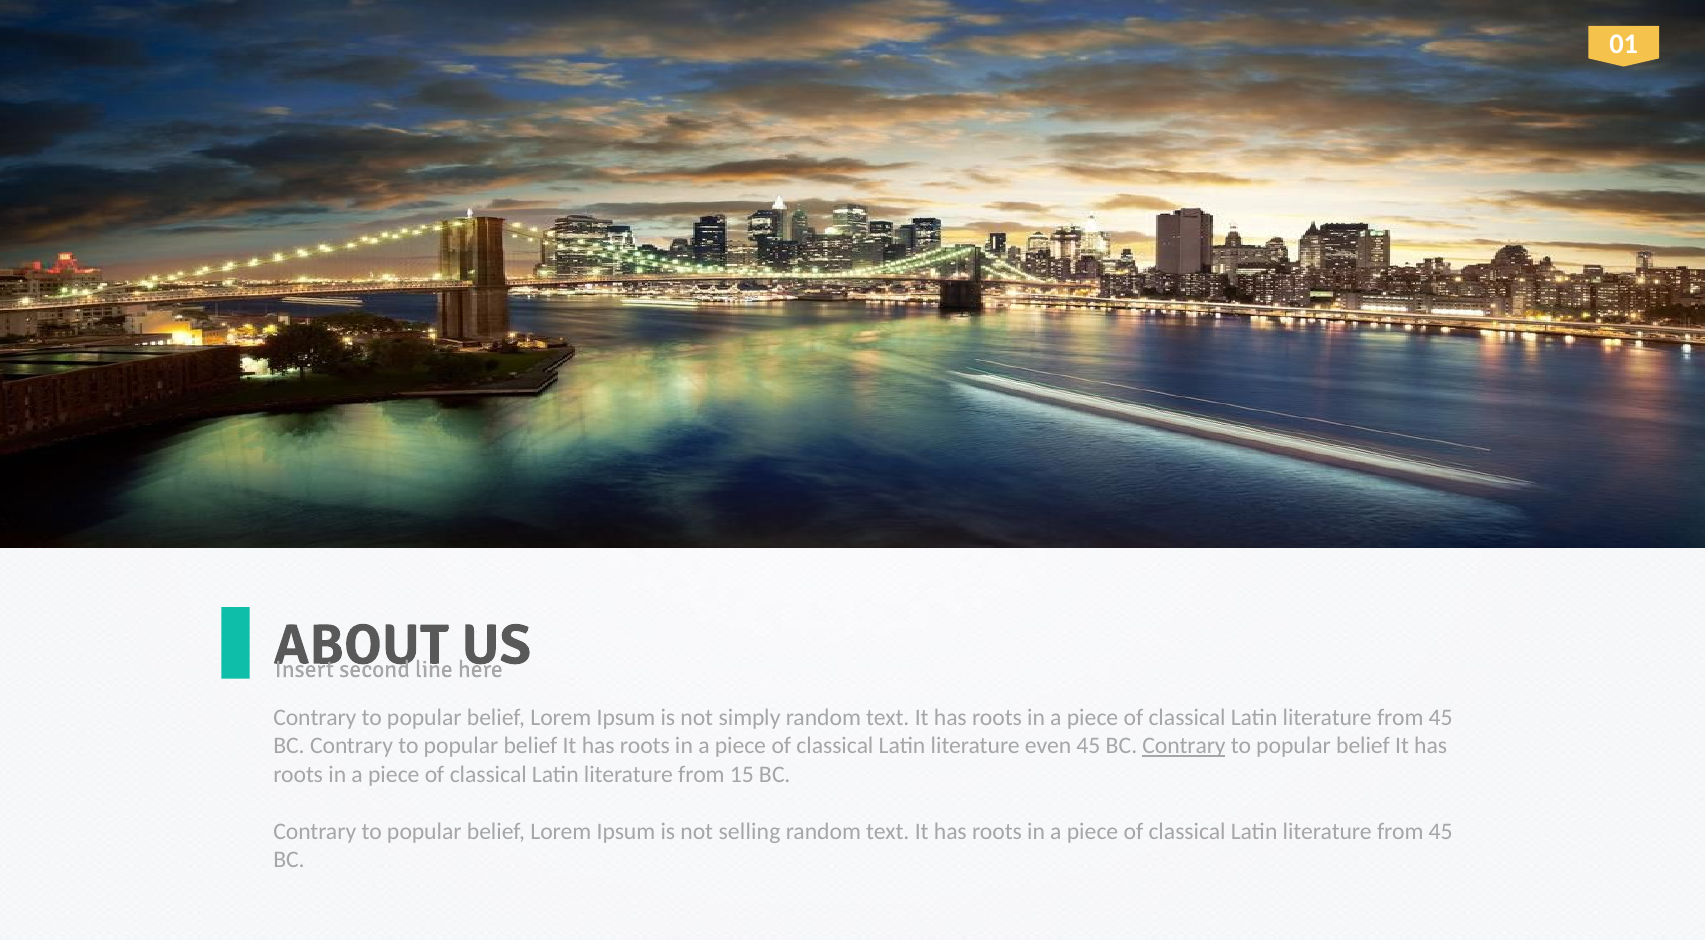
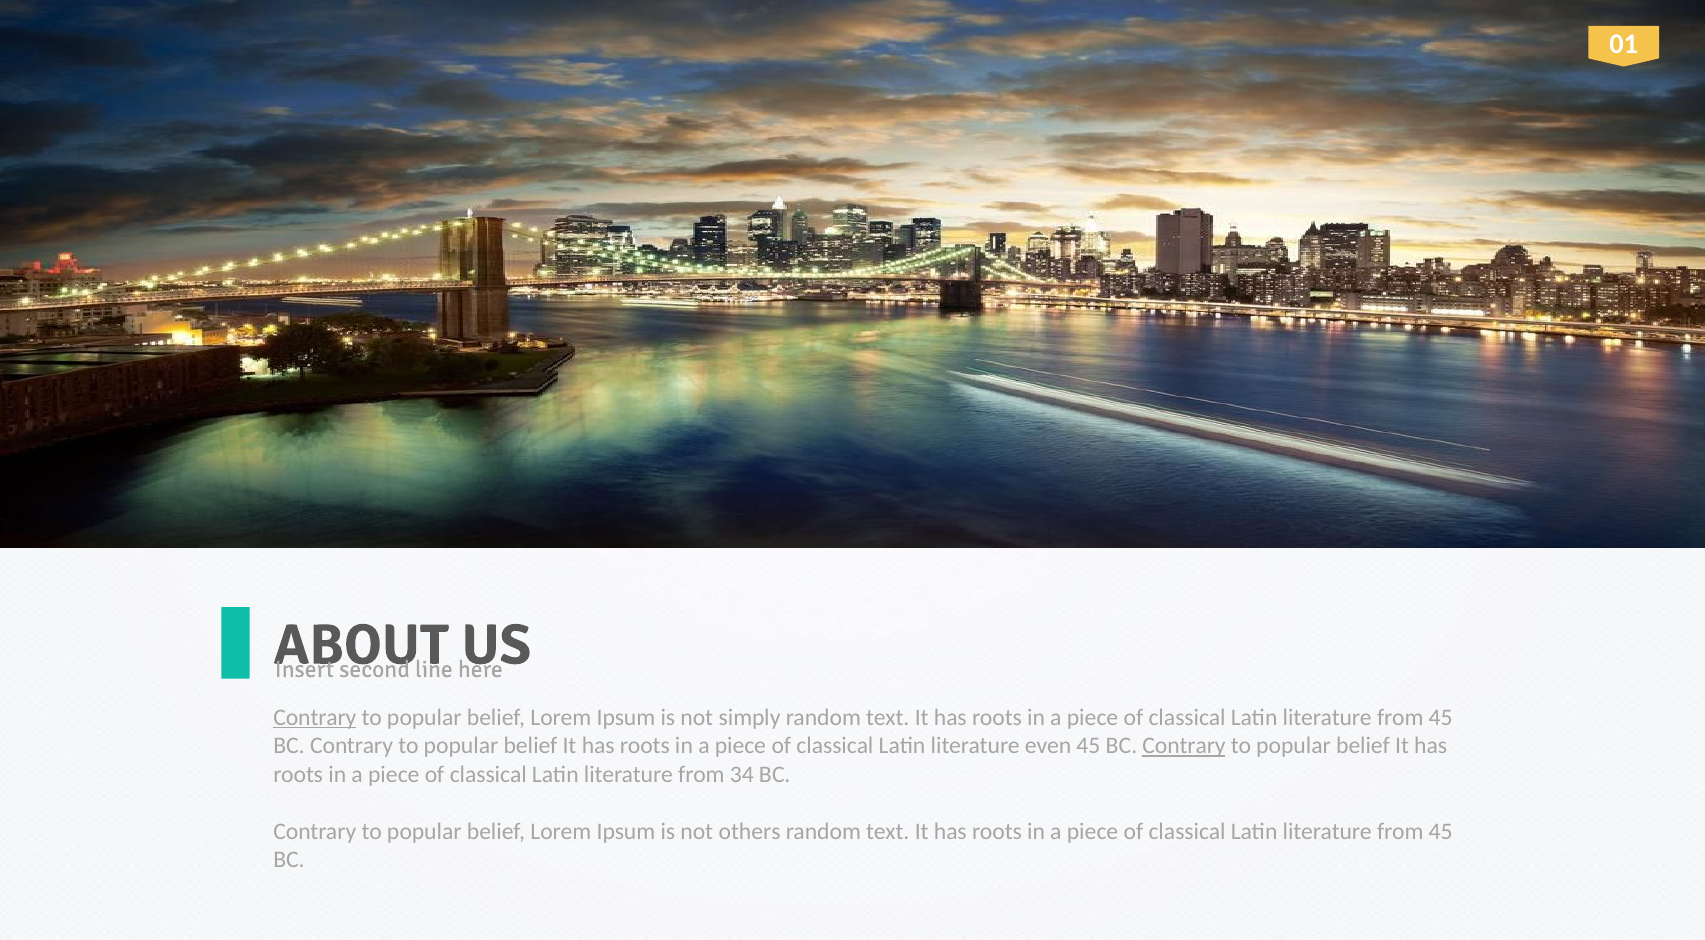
Contrary at (315, 717) underline: none -> present
15: 15 -> 34
selling: selling -> others
